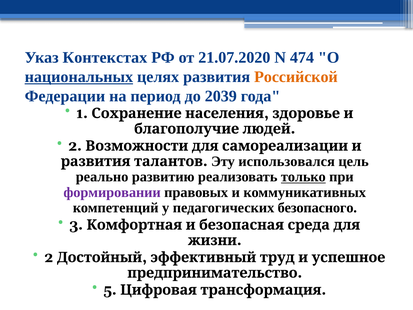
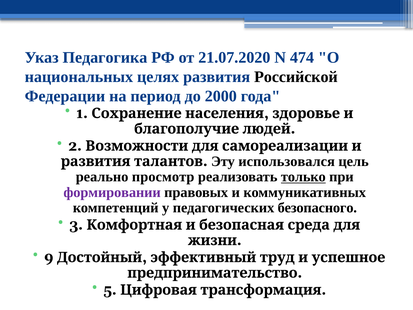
Контекстах: Контекстах -> Педагогика
национальных underline: present -> none
Российской colour: orange -> black
2039: 2039 -> 2000
развитию: развитию -> просмотр
2 at (49, 257): 2 -> 9
